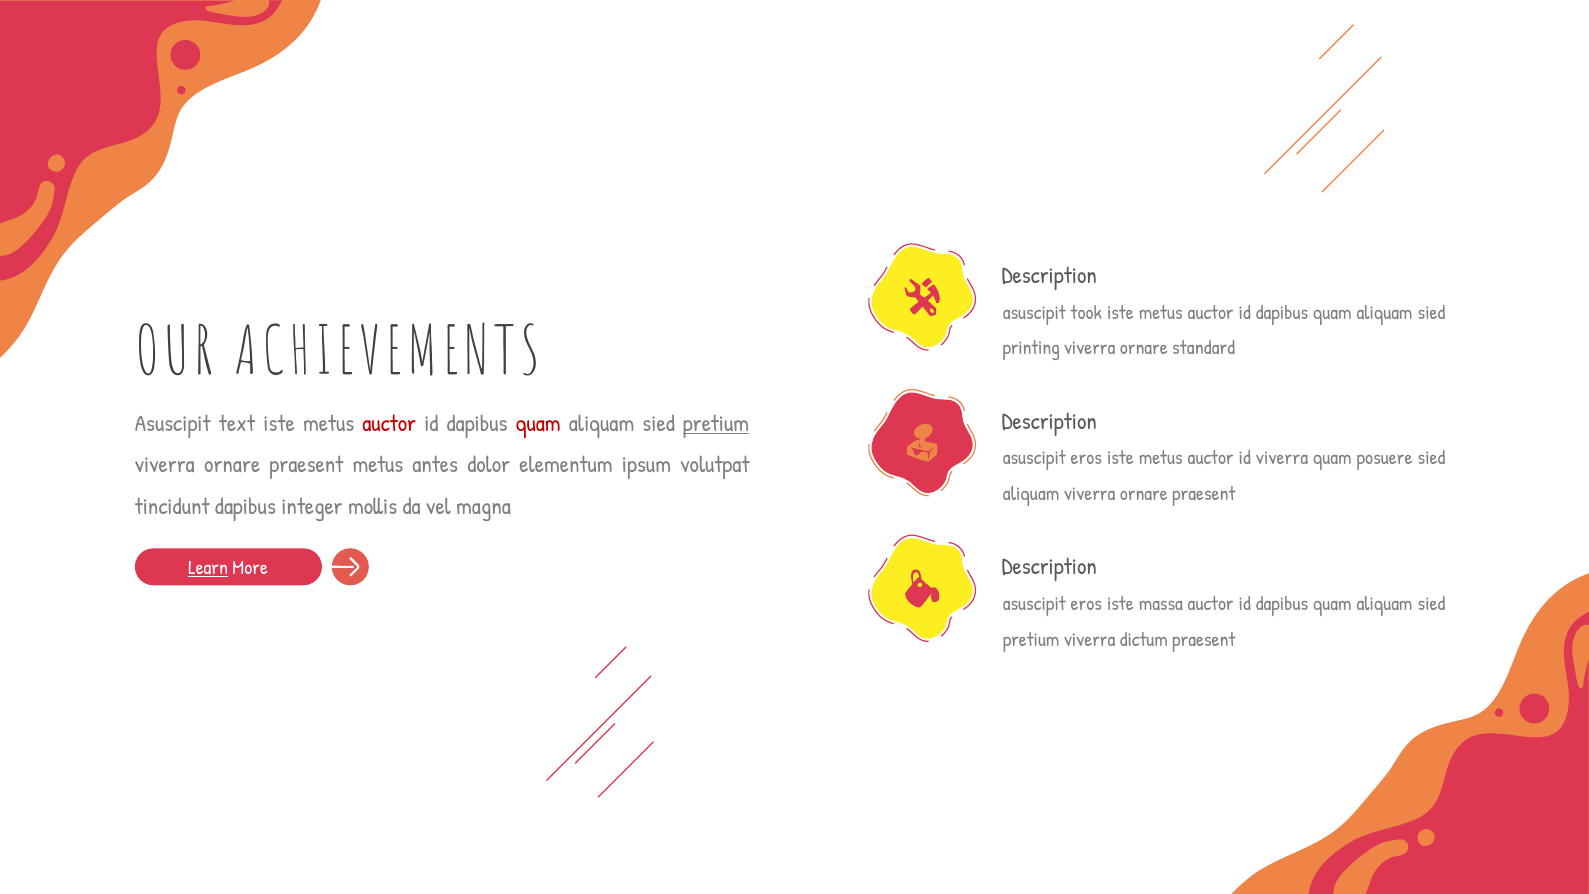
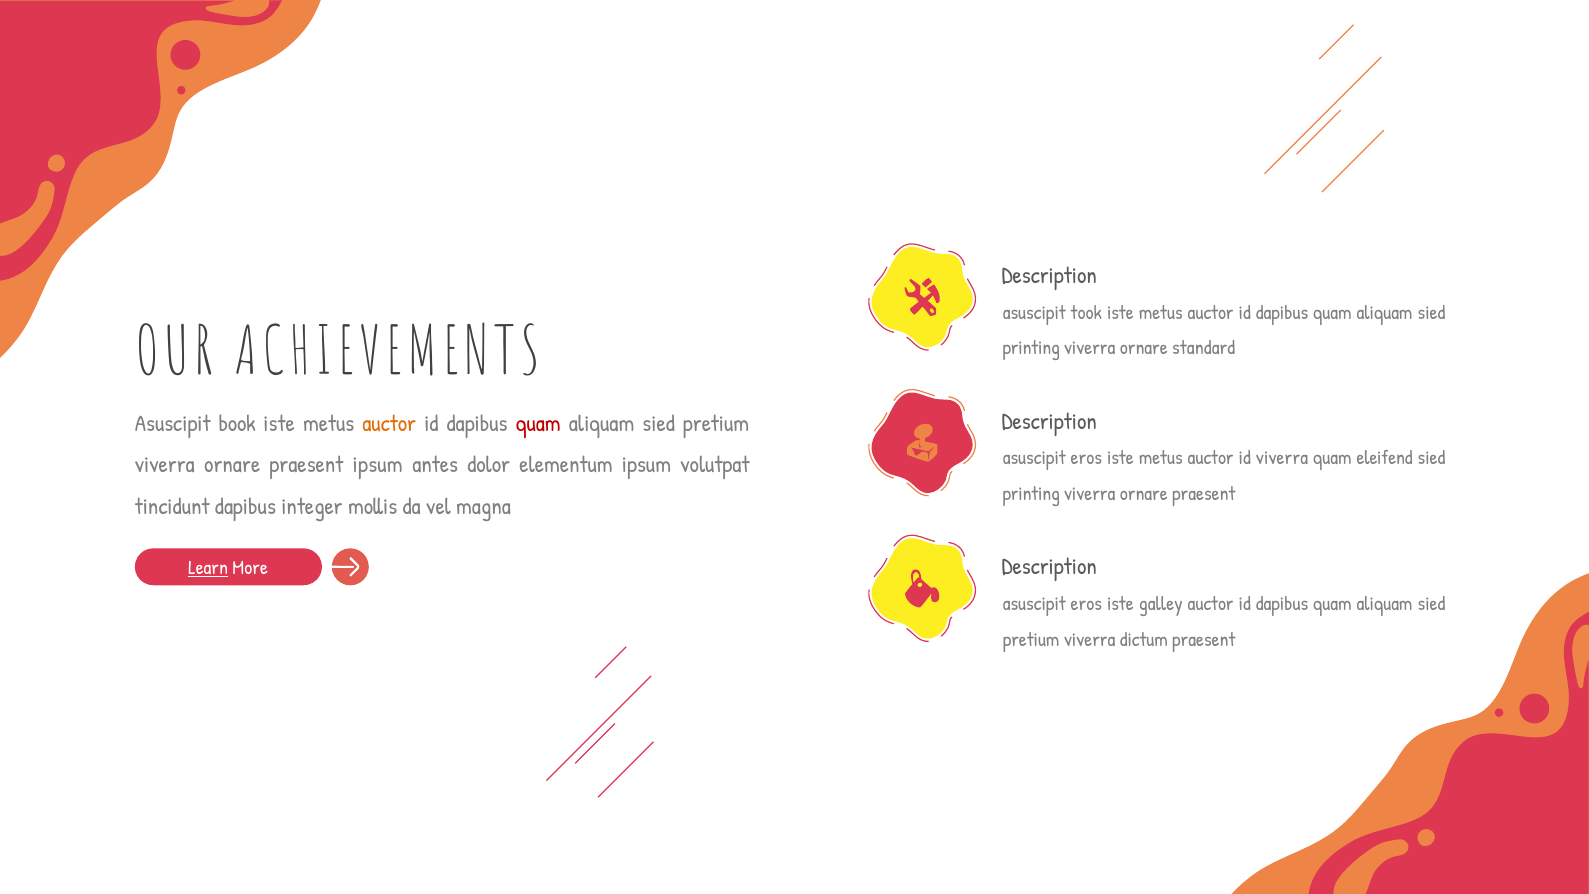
text: text -> book
auctor at (389, 423) colour: red -> orange
pretium at (716, 423) underline: present -> none
posuere: posuere -> eleifend
praesent metus: metus -> ipsum
aliquam at (1031, 494): aliquam -> printing
massa: massa -> galley
